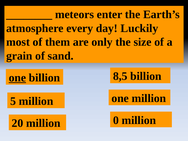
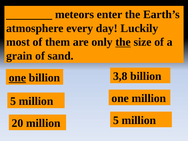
the at (123, 42) underline: none -> present
8,5: 8,5 -> 3,8
20 million 0: 0 -> 5
